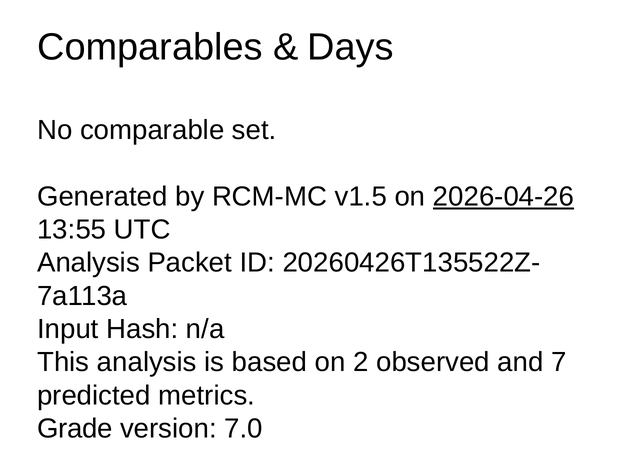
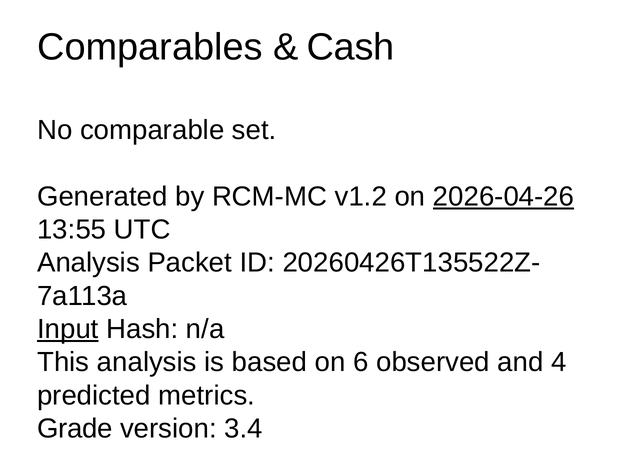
Days: Days -> Cash
v1.5: v1.5 -> v1.2
Input underline: none -> present
2: 2 -> 6
7: 7 -> 4
7.0: 7.0 -> 3.4
